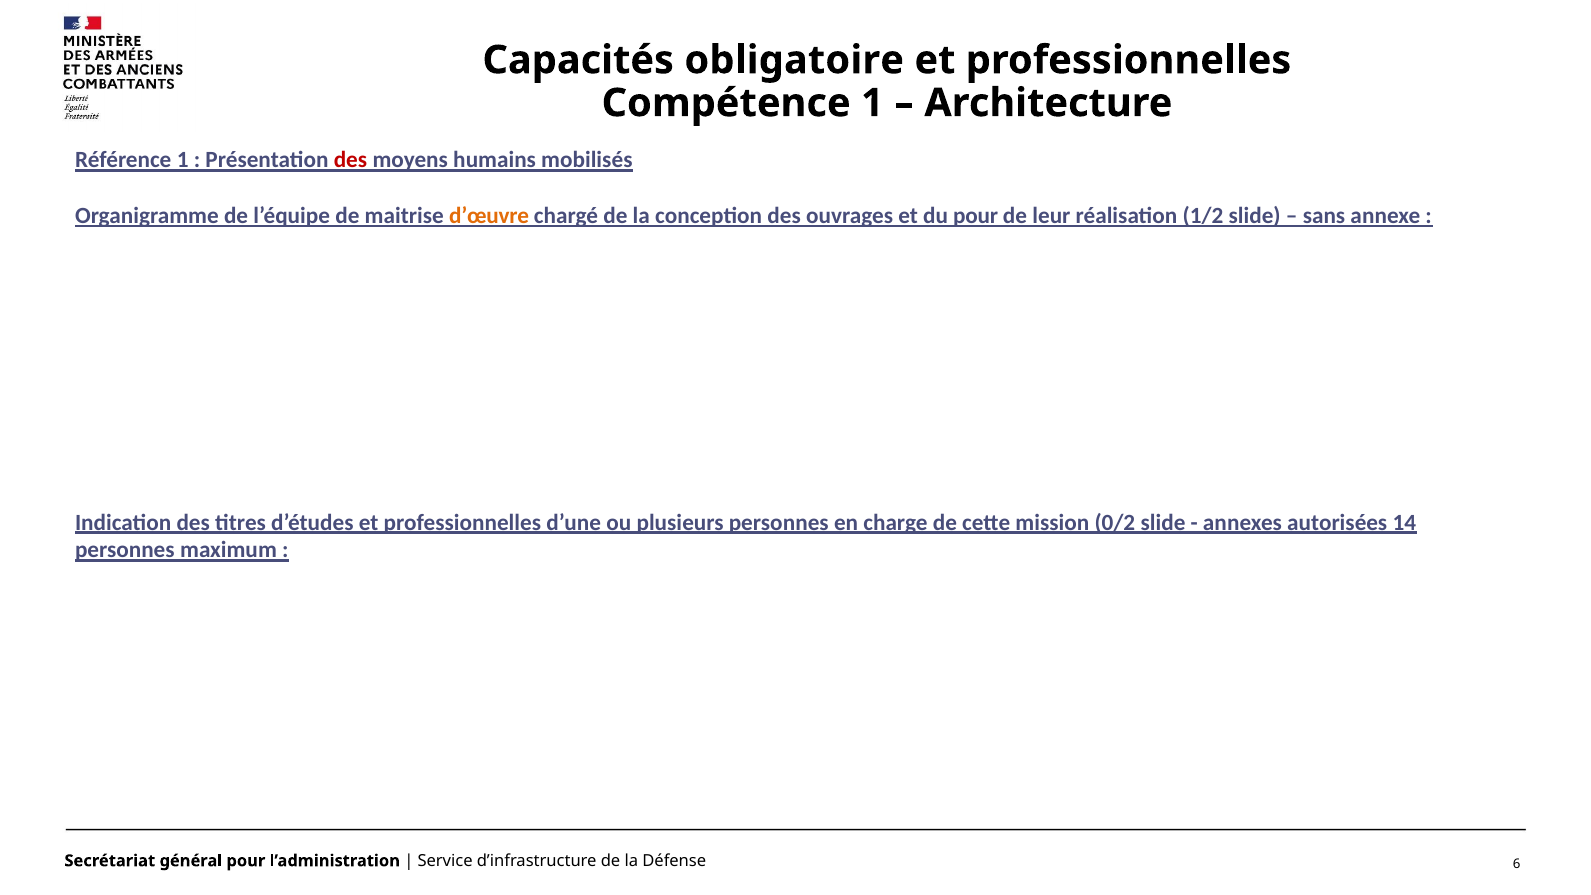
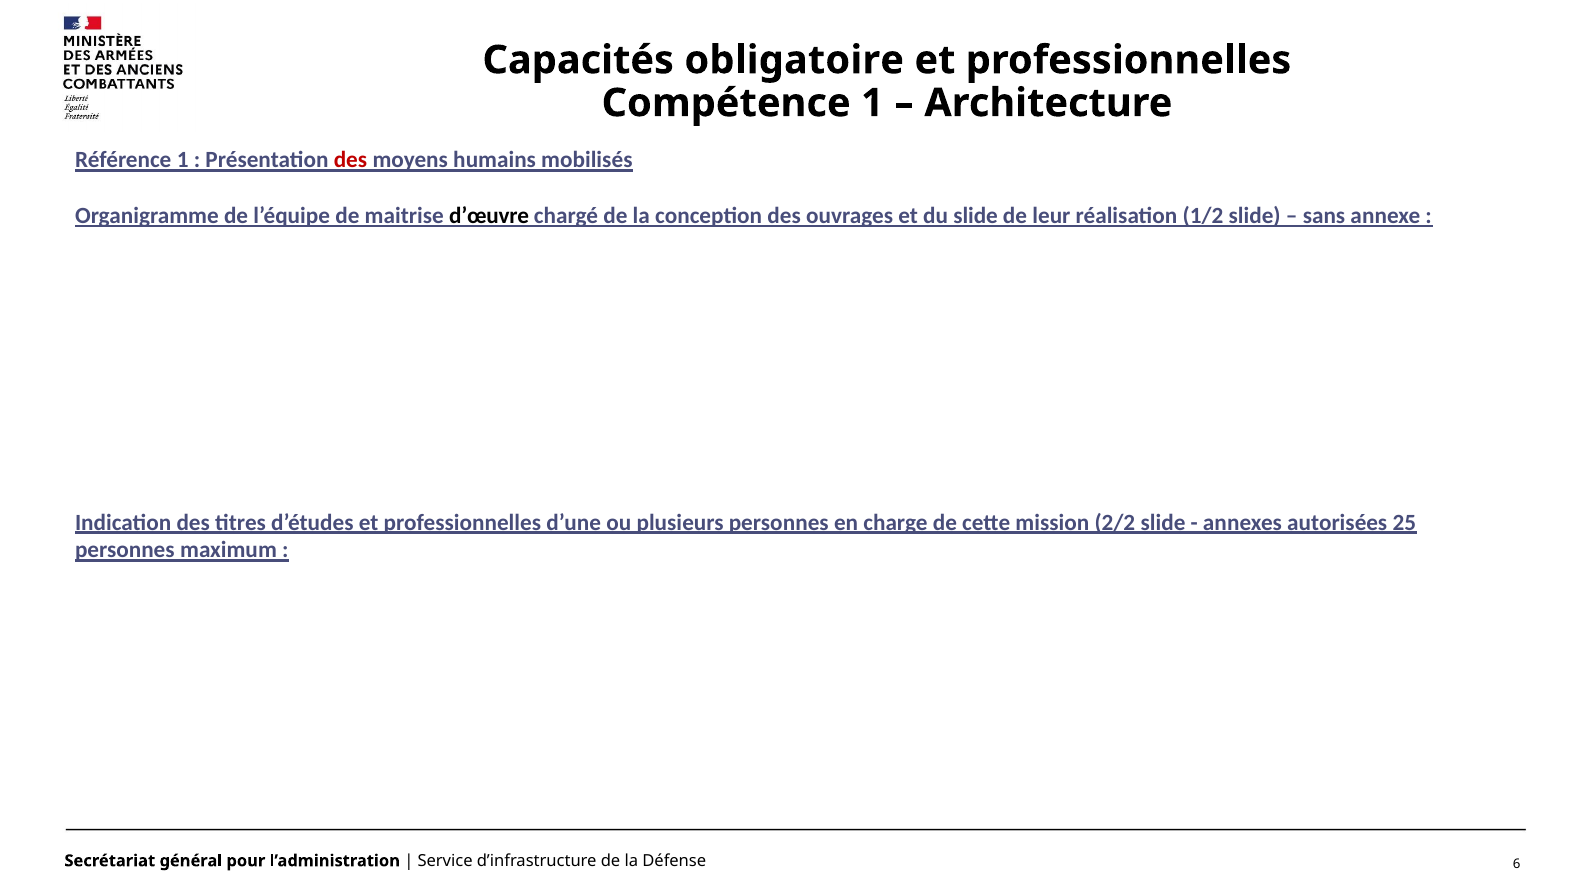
d’œuvre colour: orange -> black
du pour: pour -> slide
0/2: 0/2 -> 2/2
14: 14 -> 25
